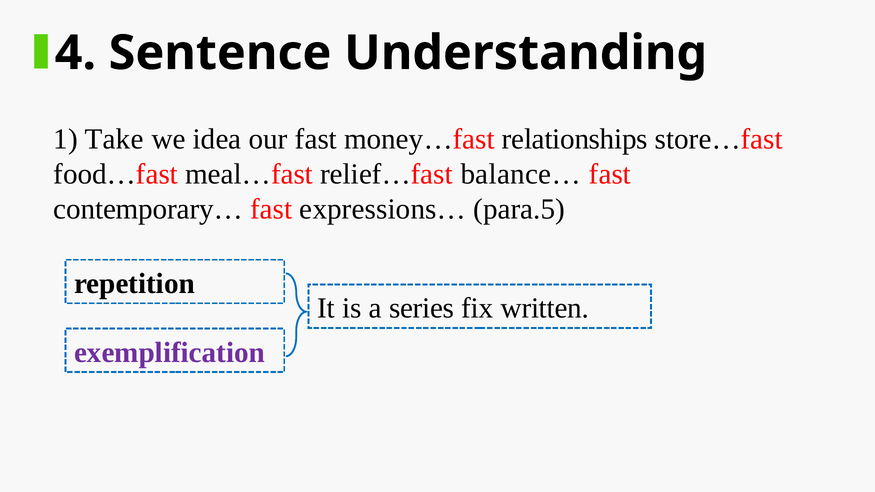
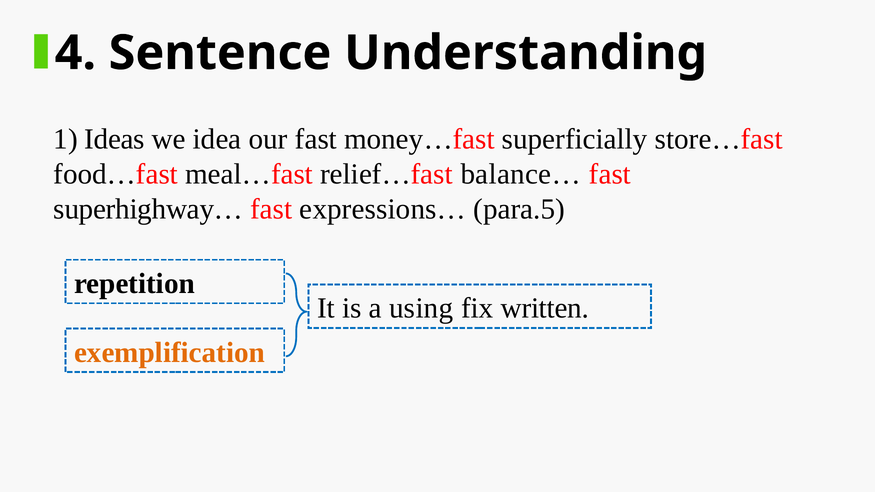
Take: Take -> Ideas
relationships: relationships -> superficially
contemporary…: contemporary… -> superhighway…
series: series -> using
exemplification colour: purple -> orange
